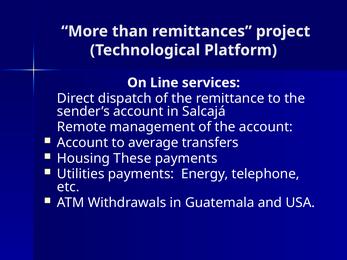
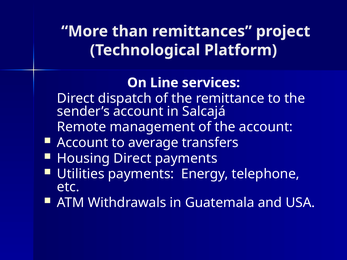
Housing These: These -> Direct
